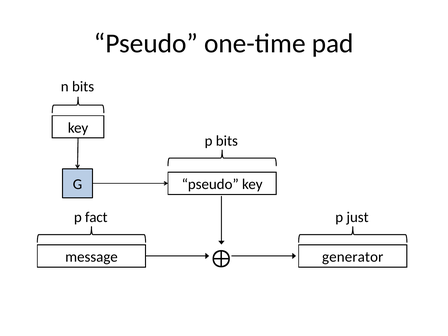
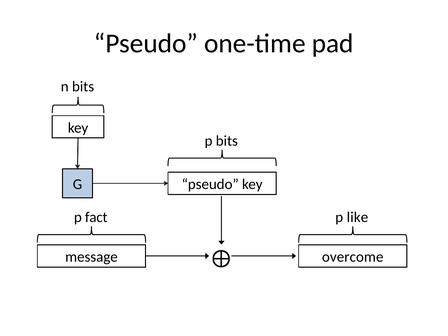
just: just -> like
generator: generator -> overcome
